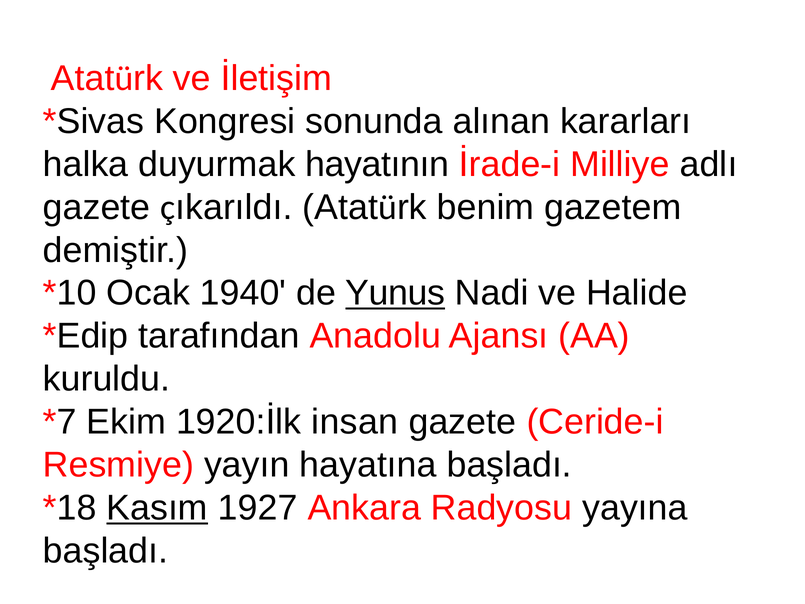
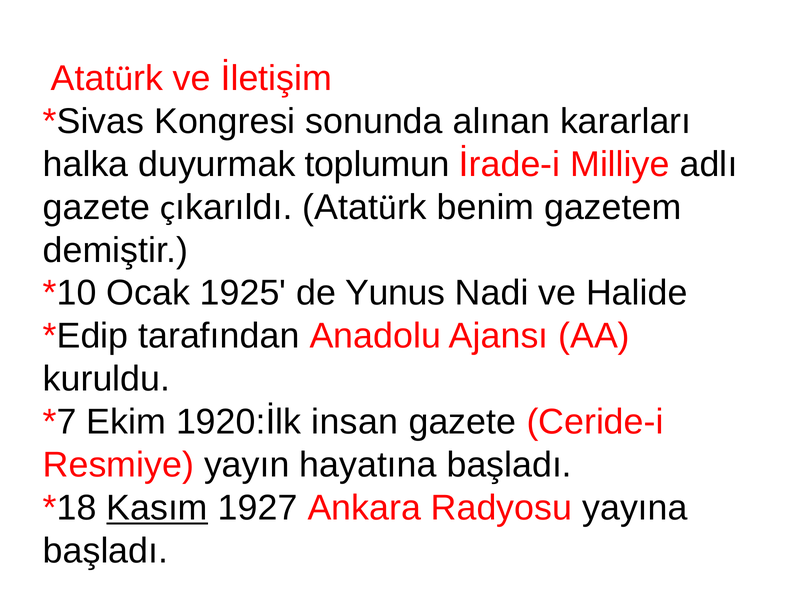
hayatının: hayatının -> toplumun
1940: 1940 -> 1925
Yunus underline: present -> none
